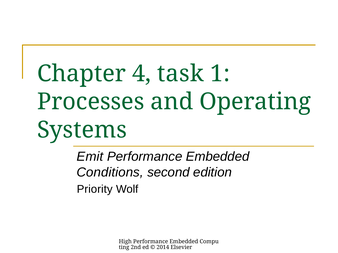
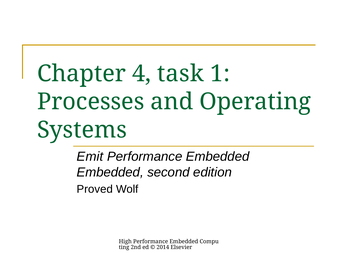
Conditions at (110, 173): Conditions -> Embedded
Priority: Priority -> Proved
